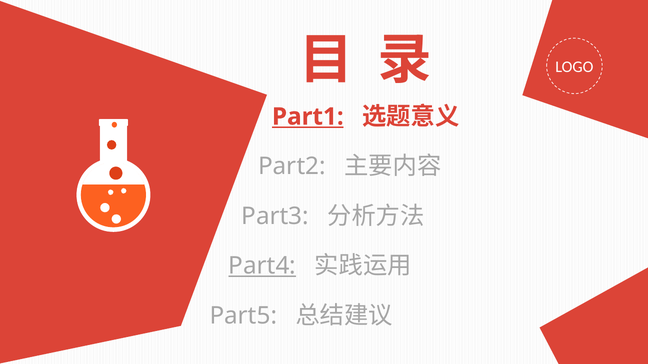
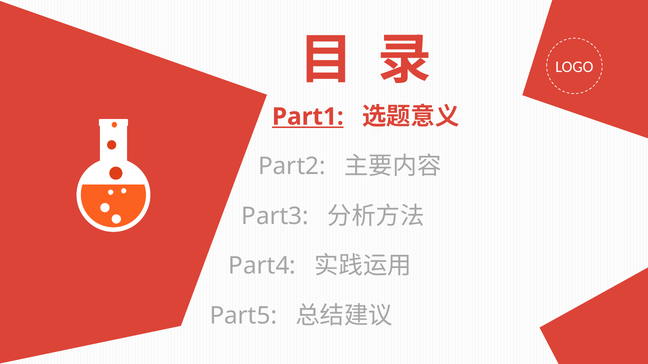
Part4 underline: present -> none
